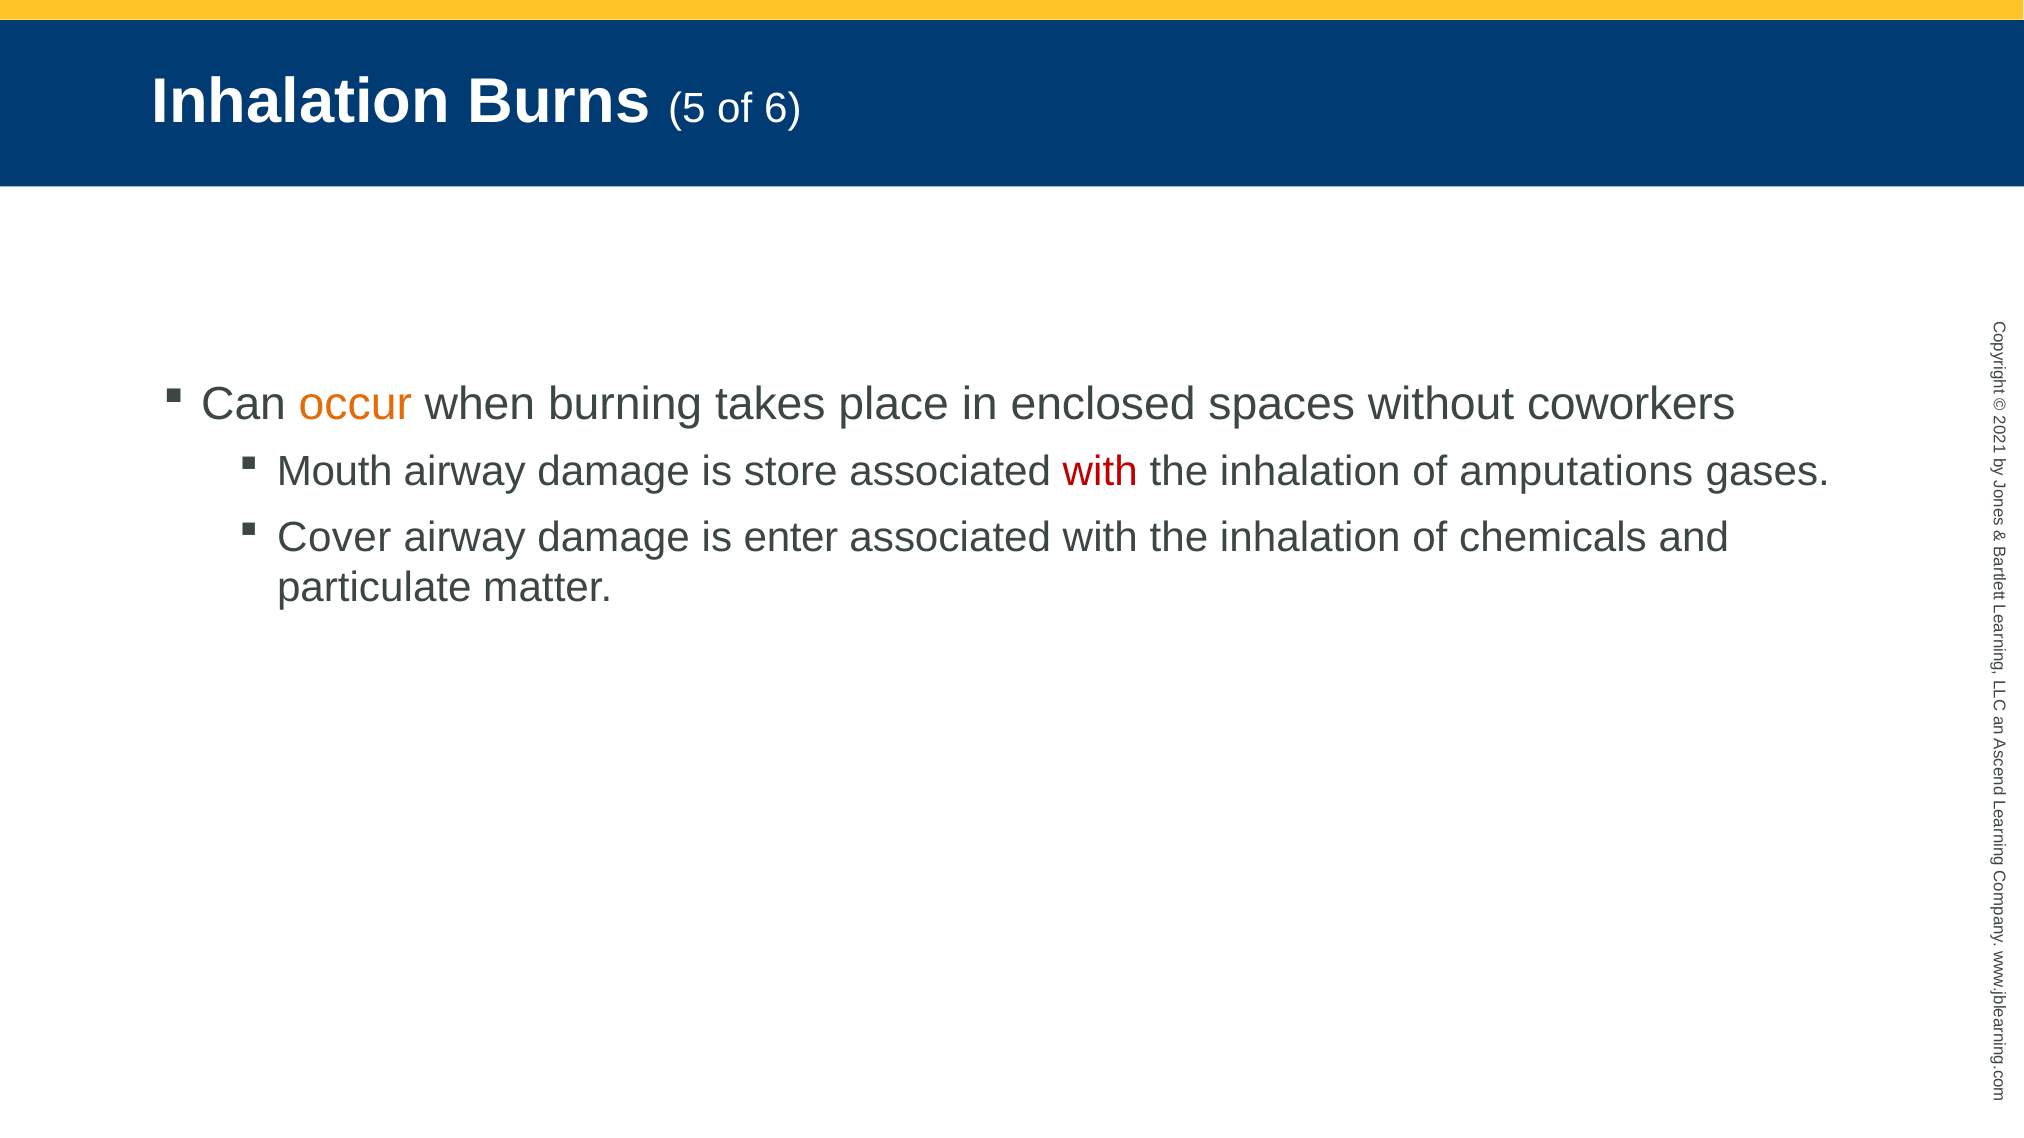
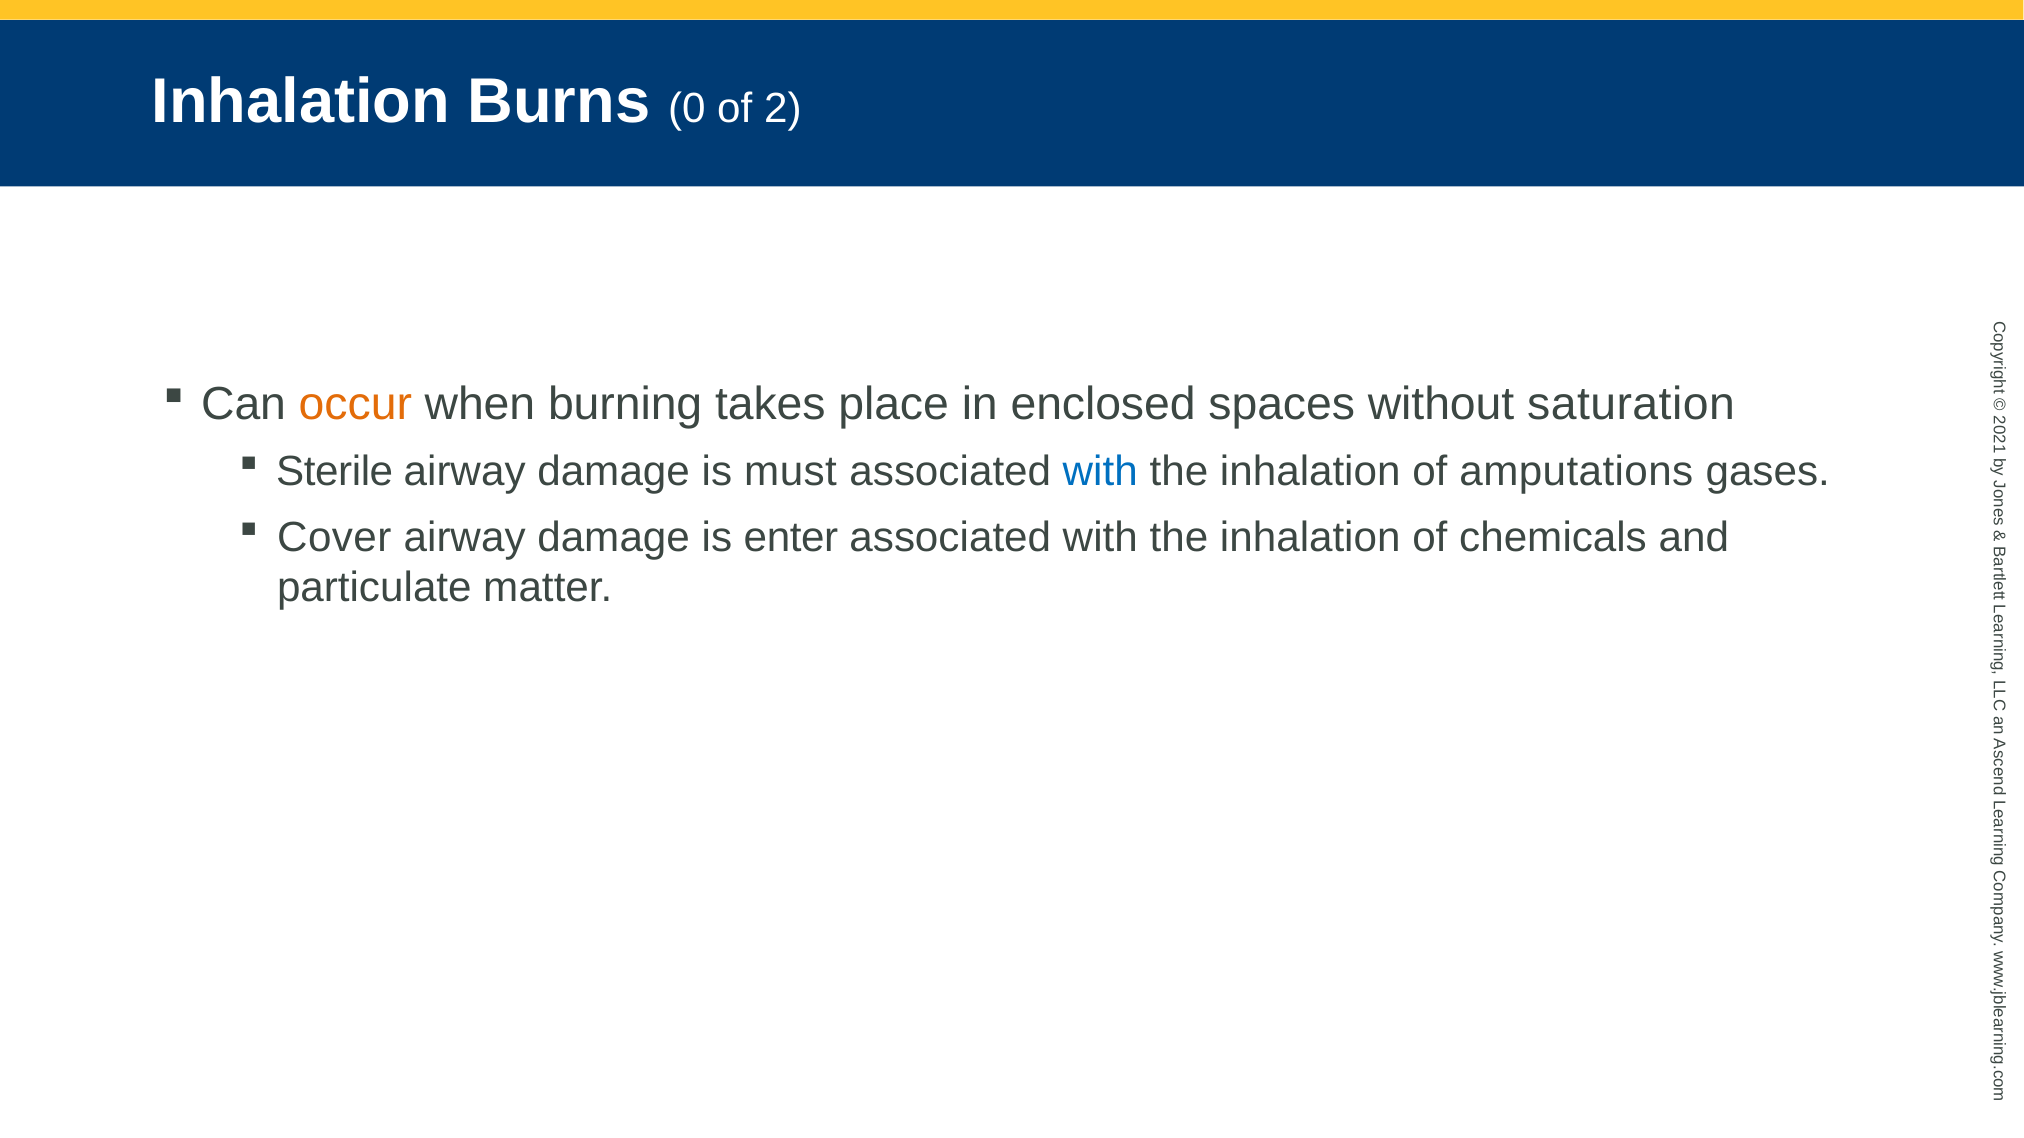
Burns 5: 5 -> 0
of 6: 6 -> 2
coworkers: coworkers -> saturation
Mouth: Mouth -> Sterile
store: store -> must
with at (1100, 472) colour: red -> blue
